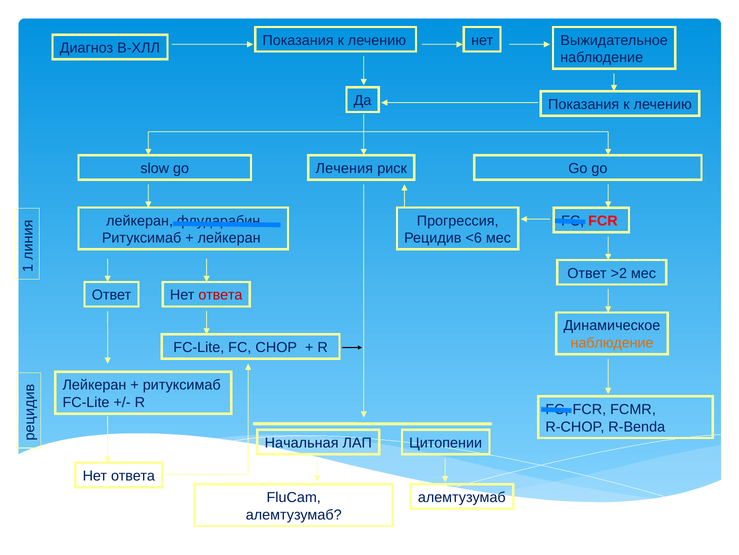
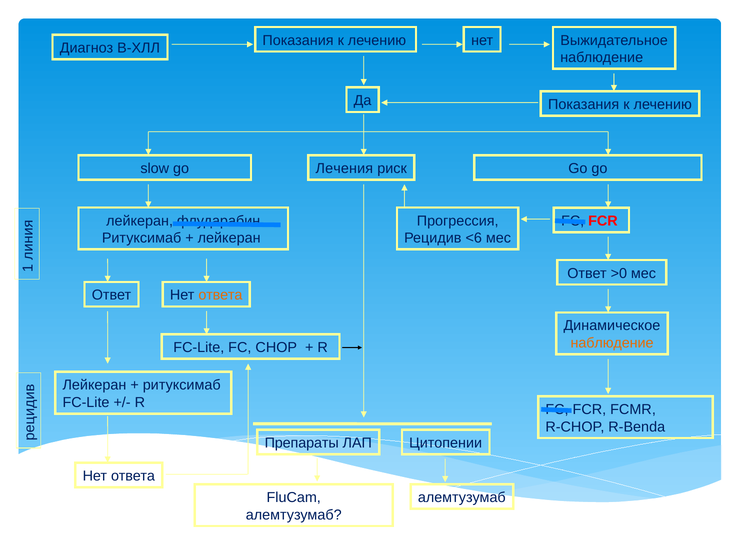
>2: >2 -> >0
ответа at (220, 295) colour: red -> orange
Начальная: Начальная -> Препараты
